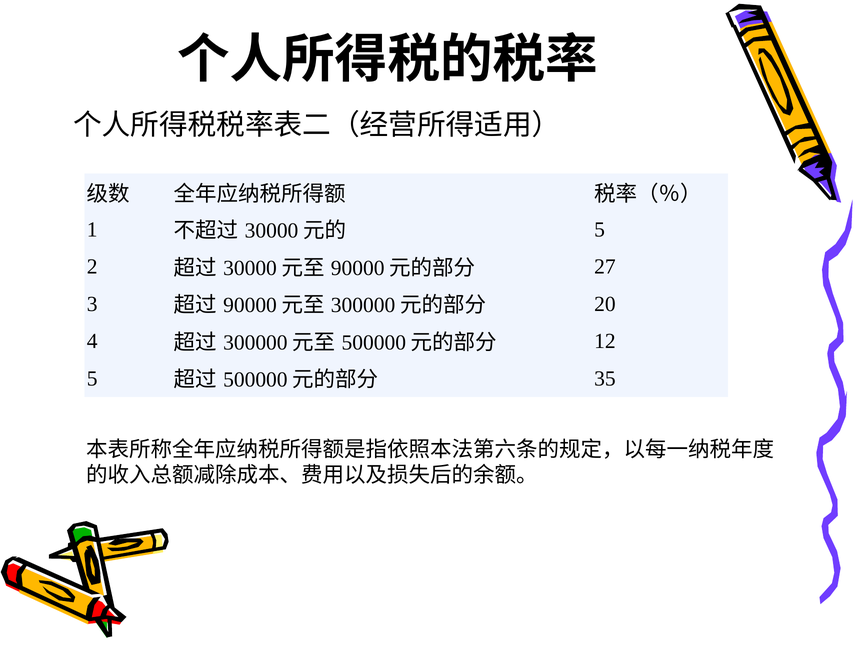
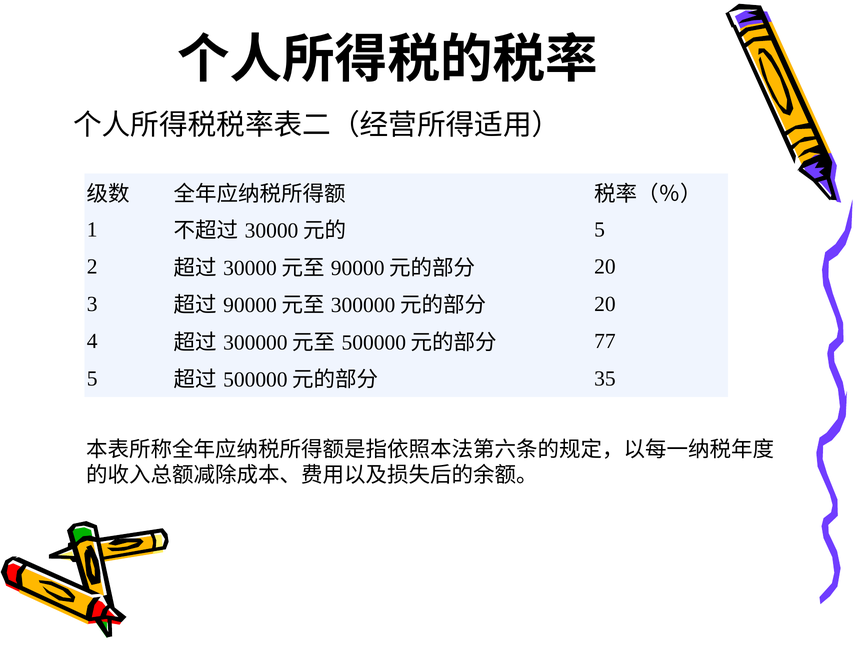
27 at (605, 267): 27 -> 20
12: 12 -> 77
